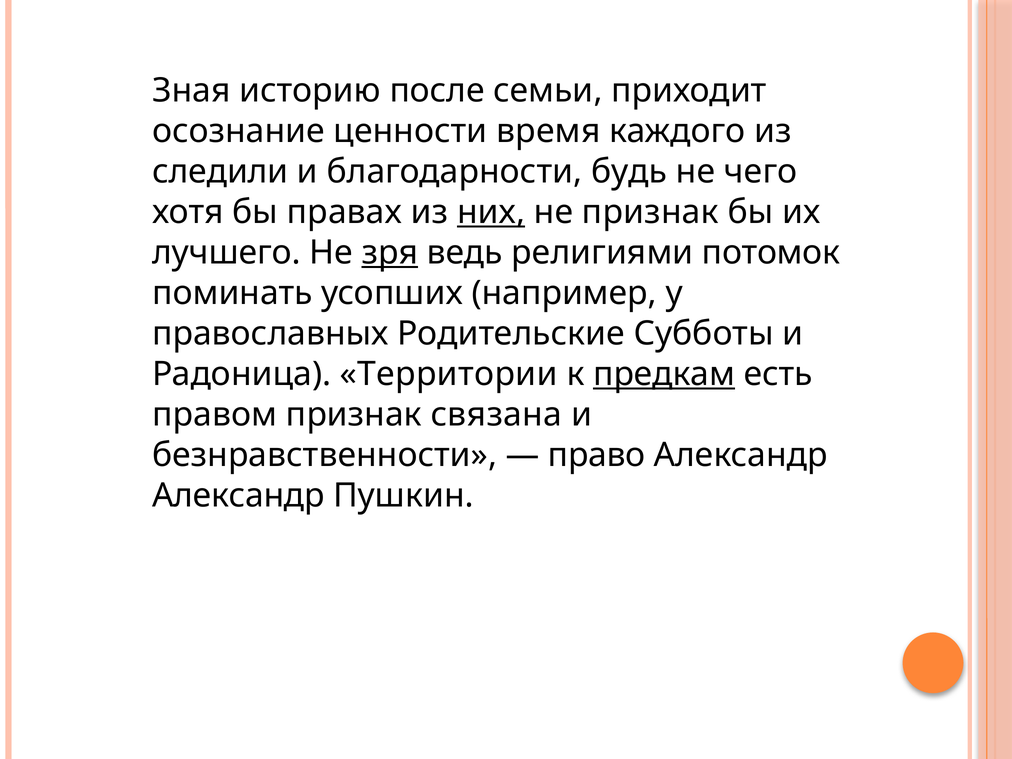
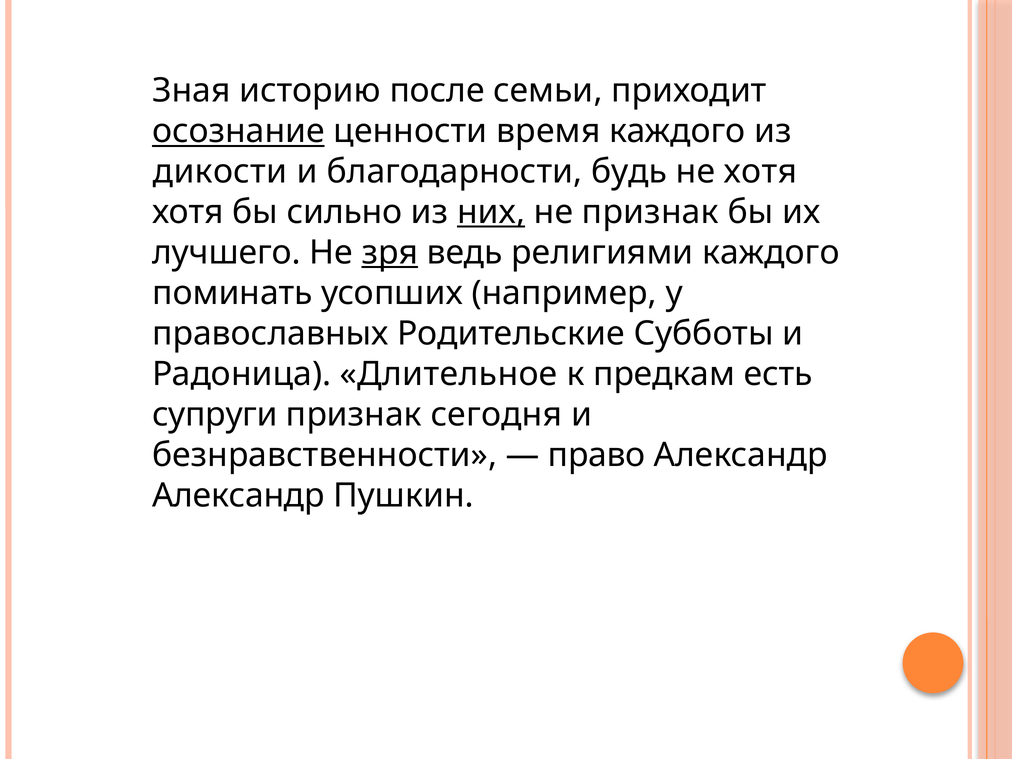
осознание underline: none -> present
следили: следили -> дикости
не чего: чего -> хотя
правах: правах -> сильно
религиями потомок: потомок -> каждого
Территории: Территории -> Длительное
предкам underline: present -> none
правом: правом -> супруги
связана: связана -> сегодня
